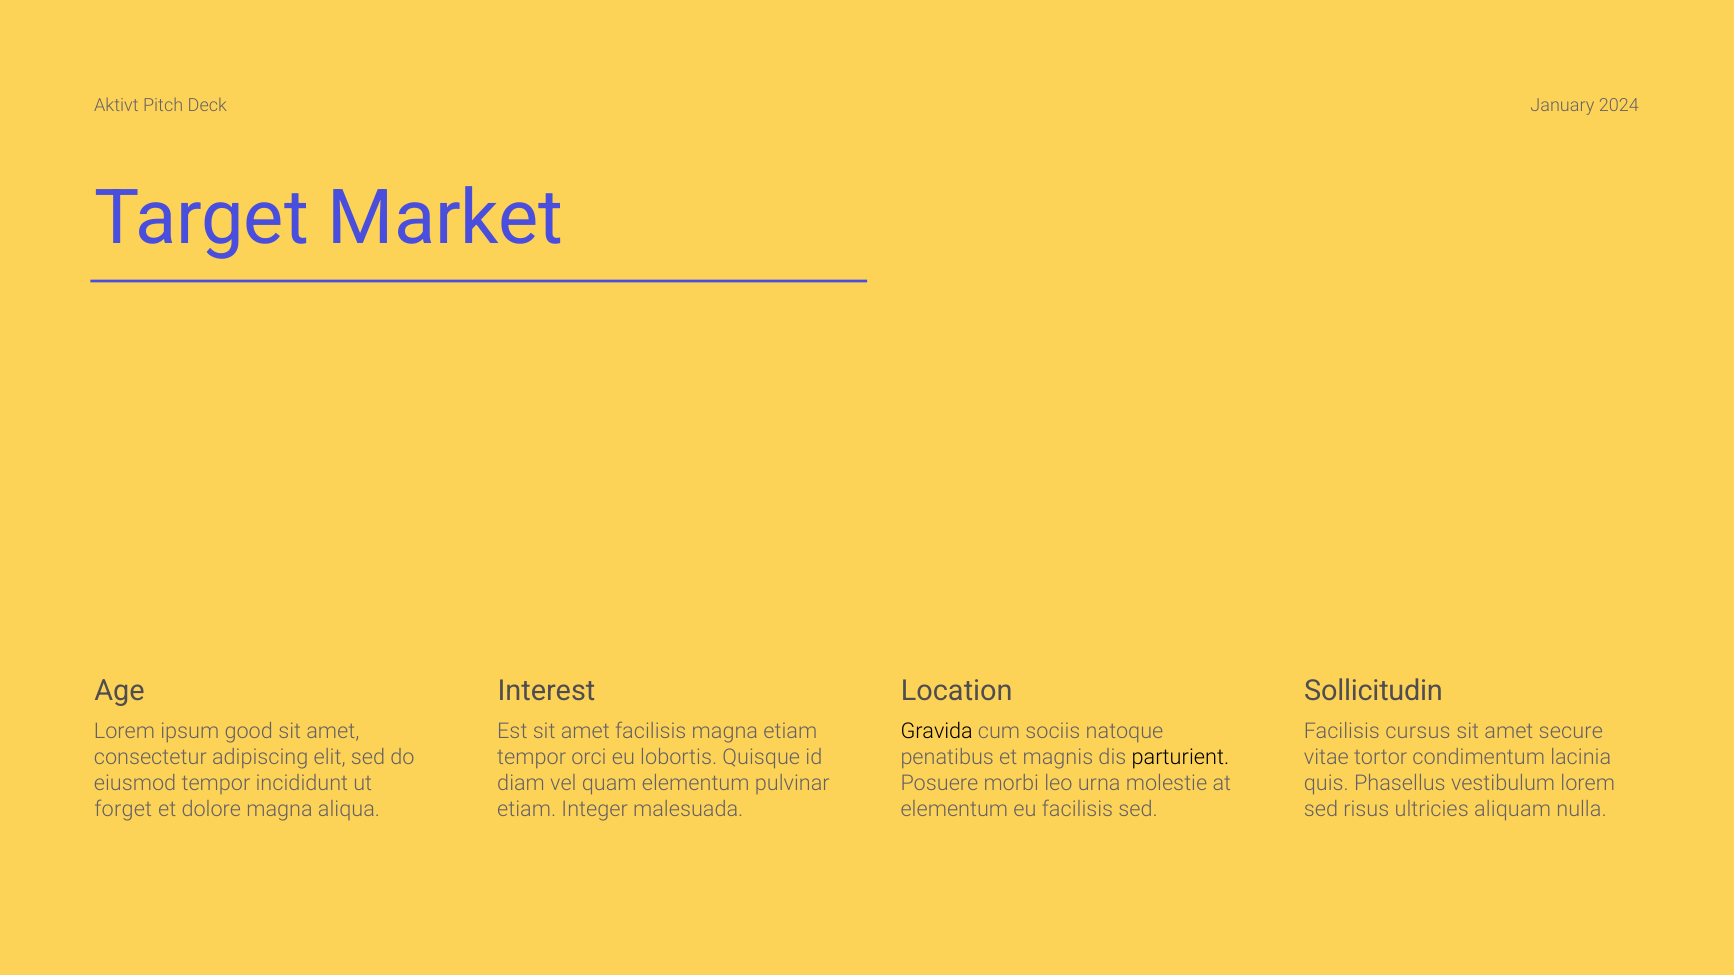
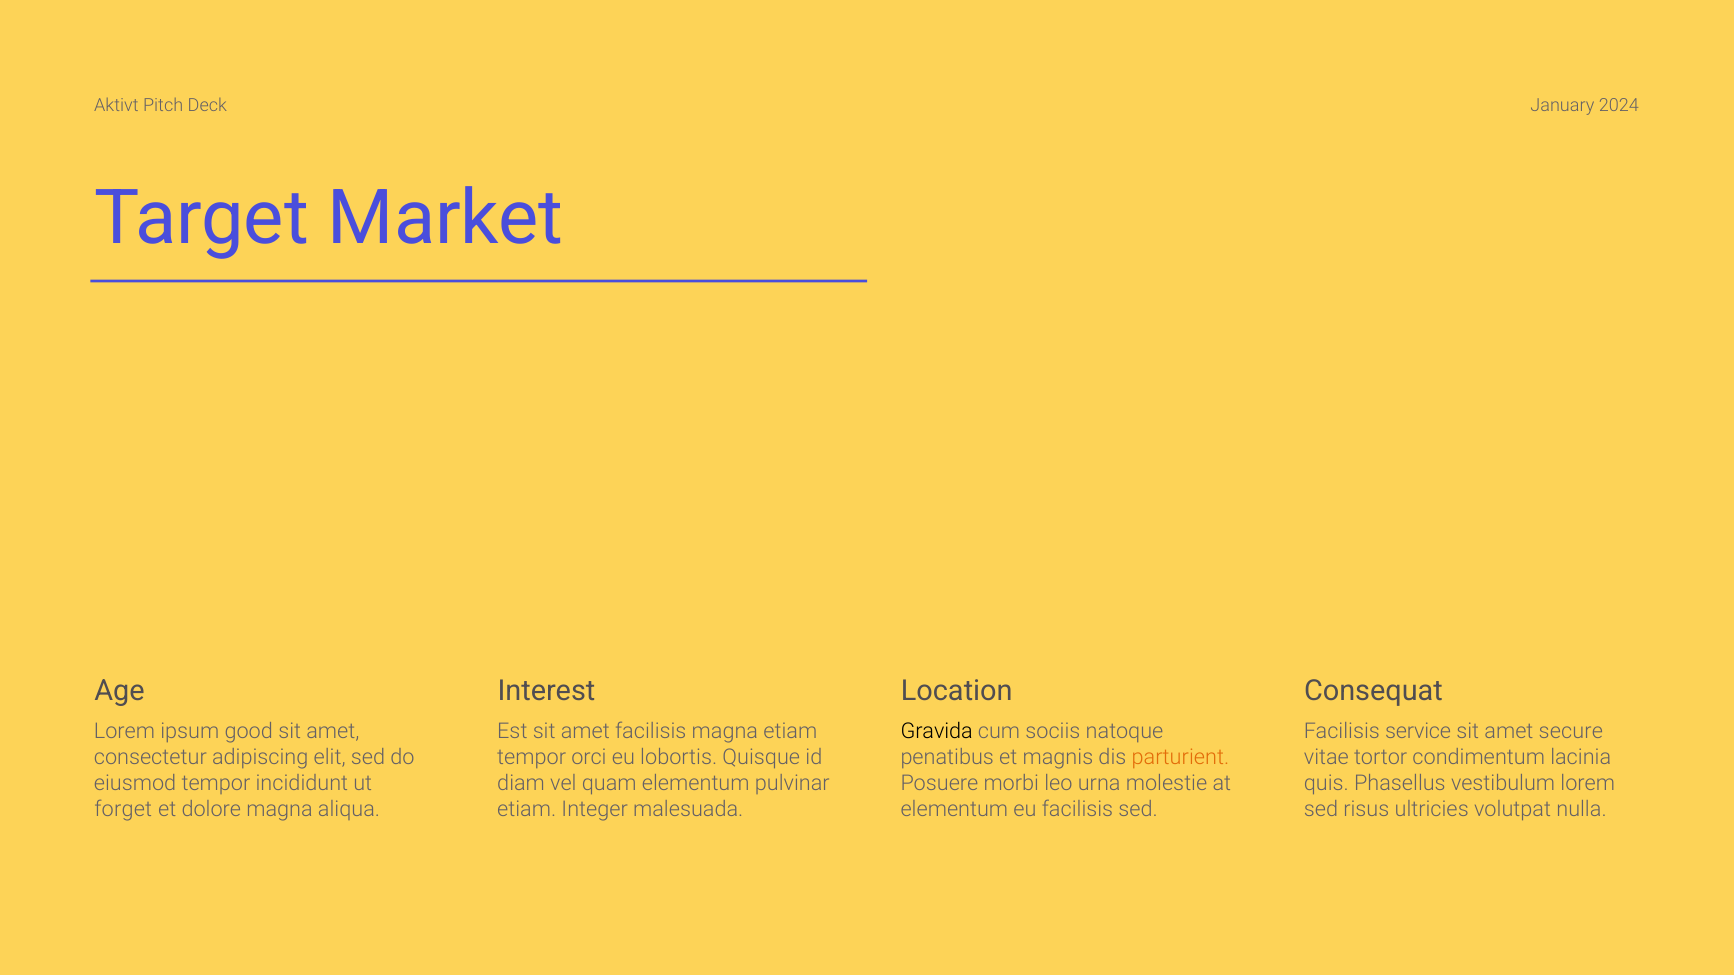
Sollicitudin: Sollicitudin -> Consequat
cursus: cursus -> service
parturient colour: black -> orange
aliquam: aliquam -> volutpat
